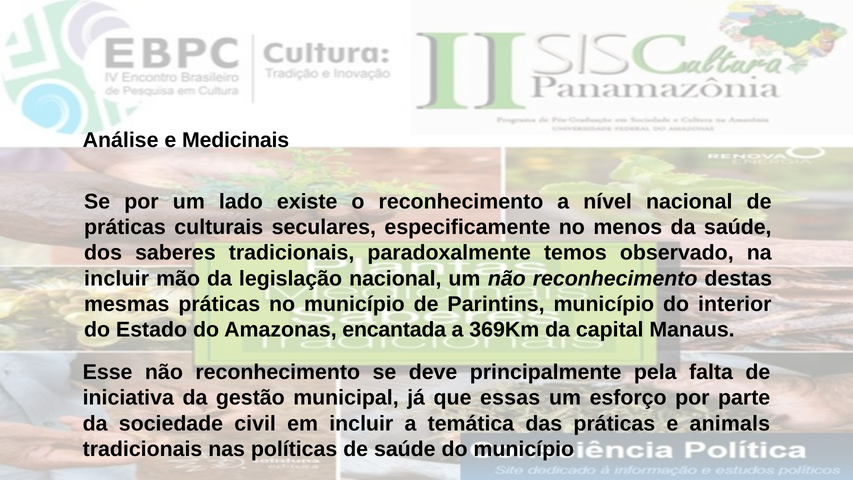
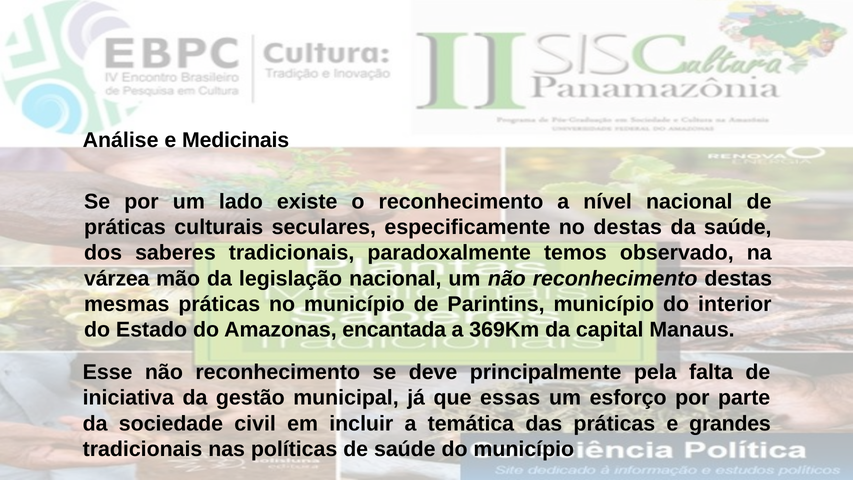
no menos: menos -> destas
incluir at (117, 278): incluir -> várzea
animals: animals -> grandes
